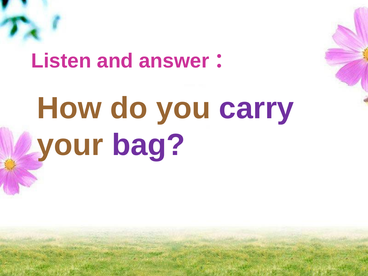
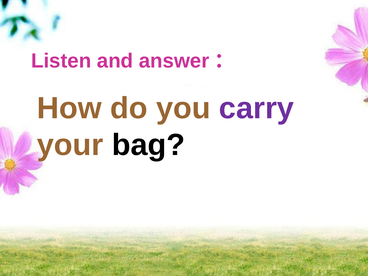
bag colour: purple -> black
